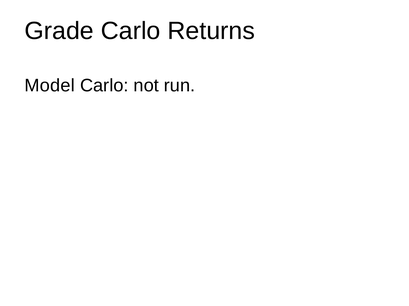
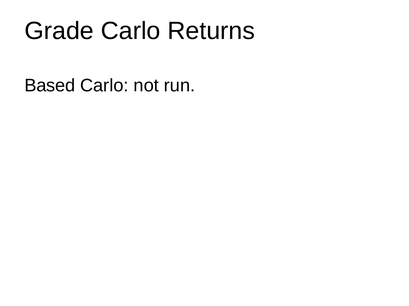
Model: Model -> Based
